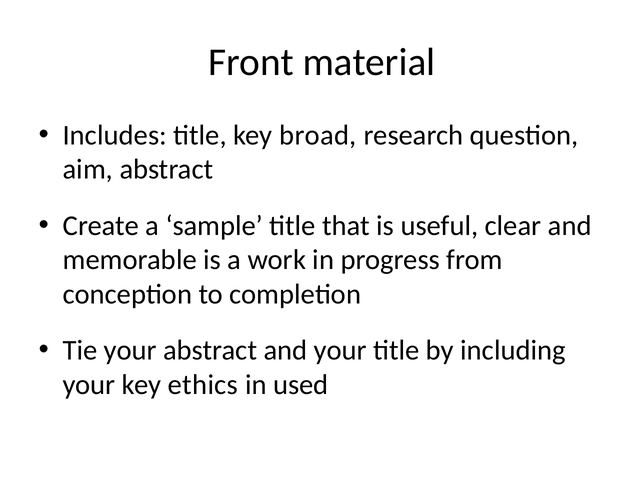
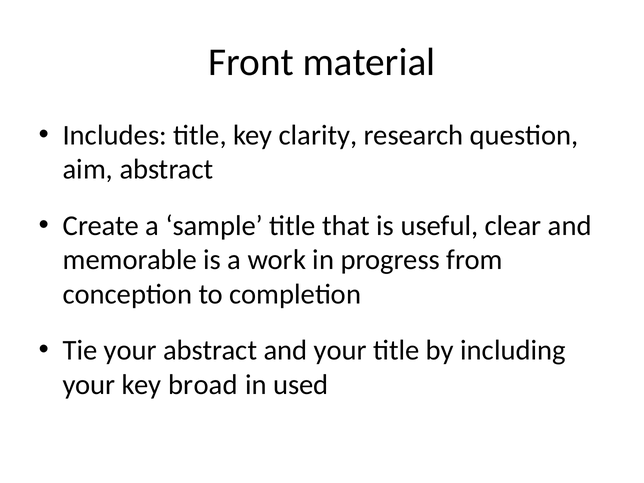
broad: broad -> clarity
ethics: ethics -> broad
